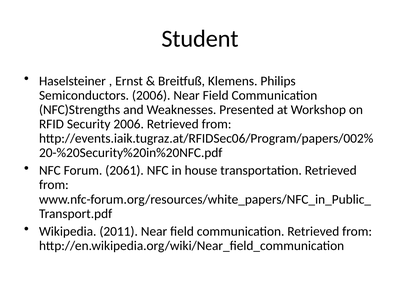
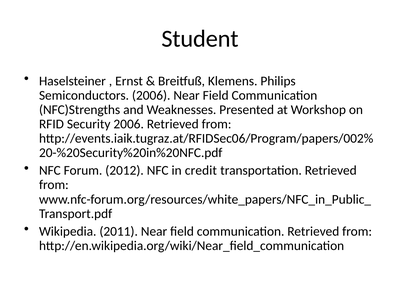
2061: 2061 -> 2012
house: house -> credit
